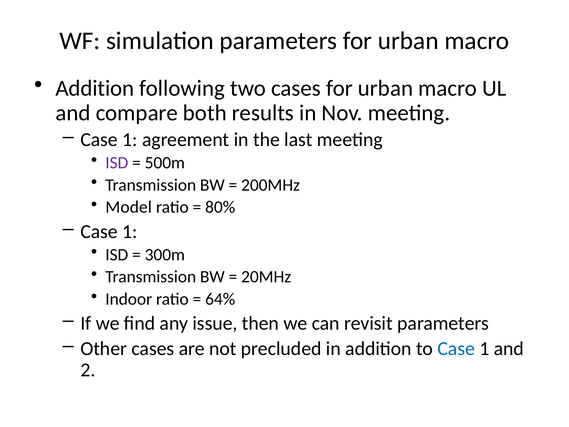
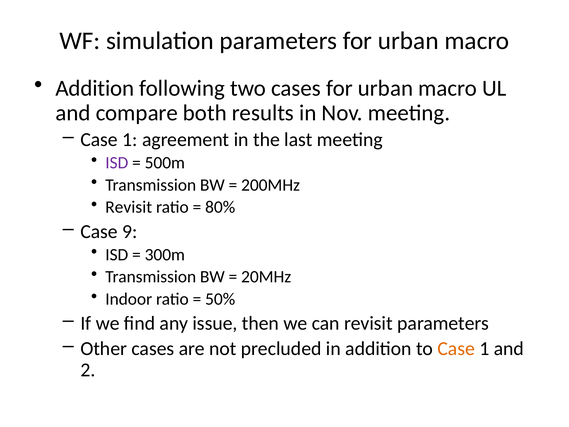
Model at (129, 207): Model -> Revisit
1 at (130, 231): 1 -> 9
64%: 64% -> 50%
Case at (456, 349) colour: blue -> orange
